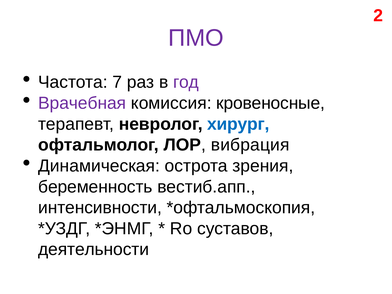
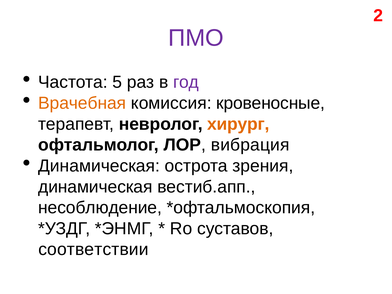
7: 7 -> 5
Врачебная colour: purple -> orange
хирург colour: blue -> orange
беременность at (95, 187): беременность -> динамическая
интенсивности: интенсивности -> несоблюдение
деятельности: деятельности -> соответствии
